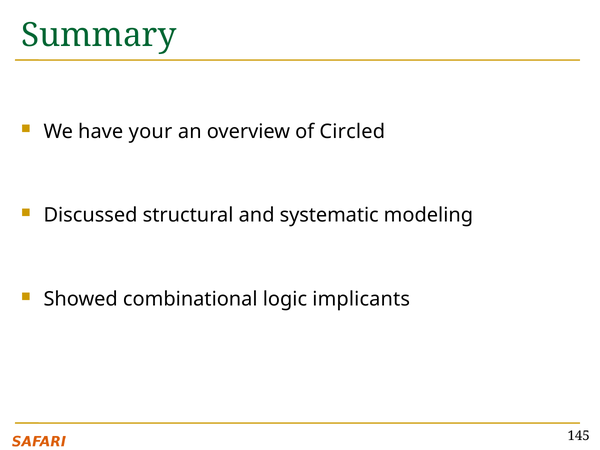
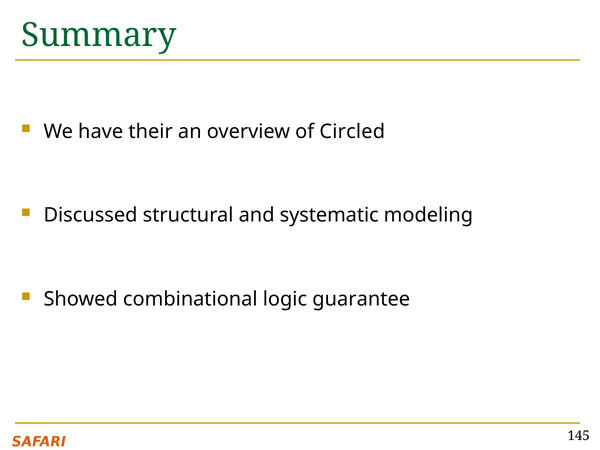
your: your -> their
implicants: implicants -> guarantee
